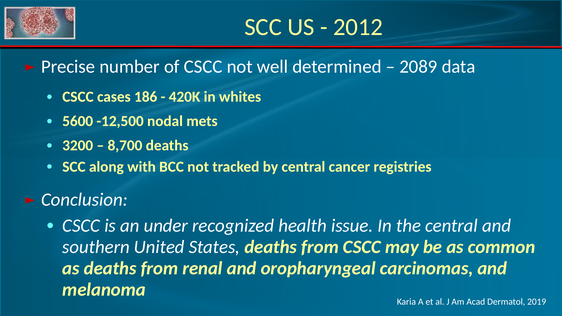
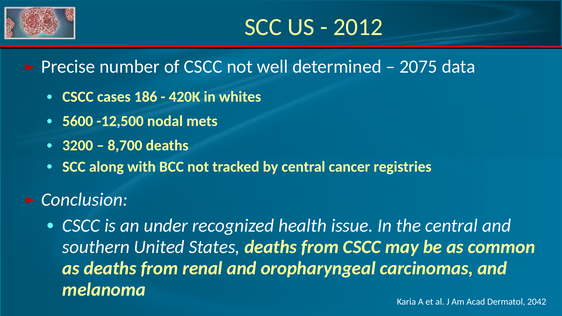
2089: 2089 -> 2075
2019: 2019 -> 2042
